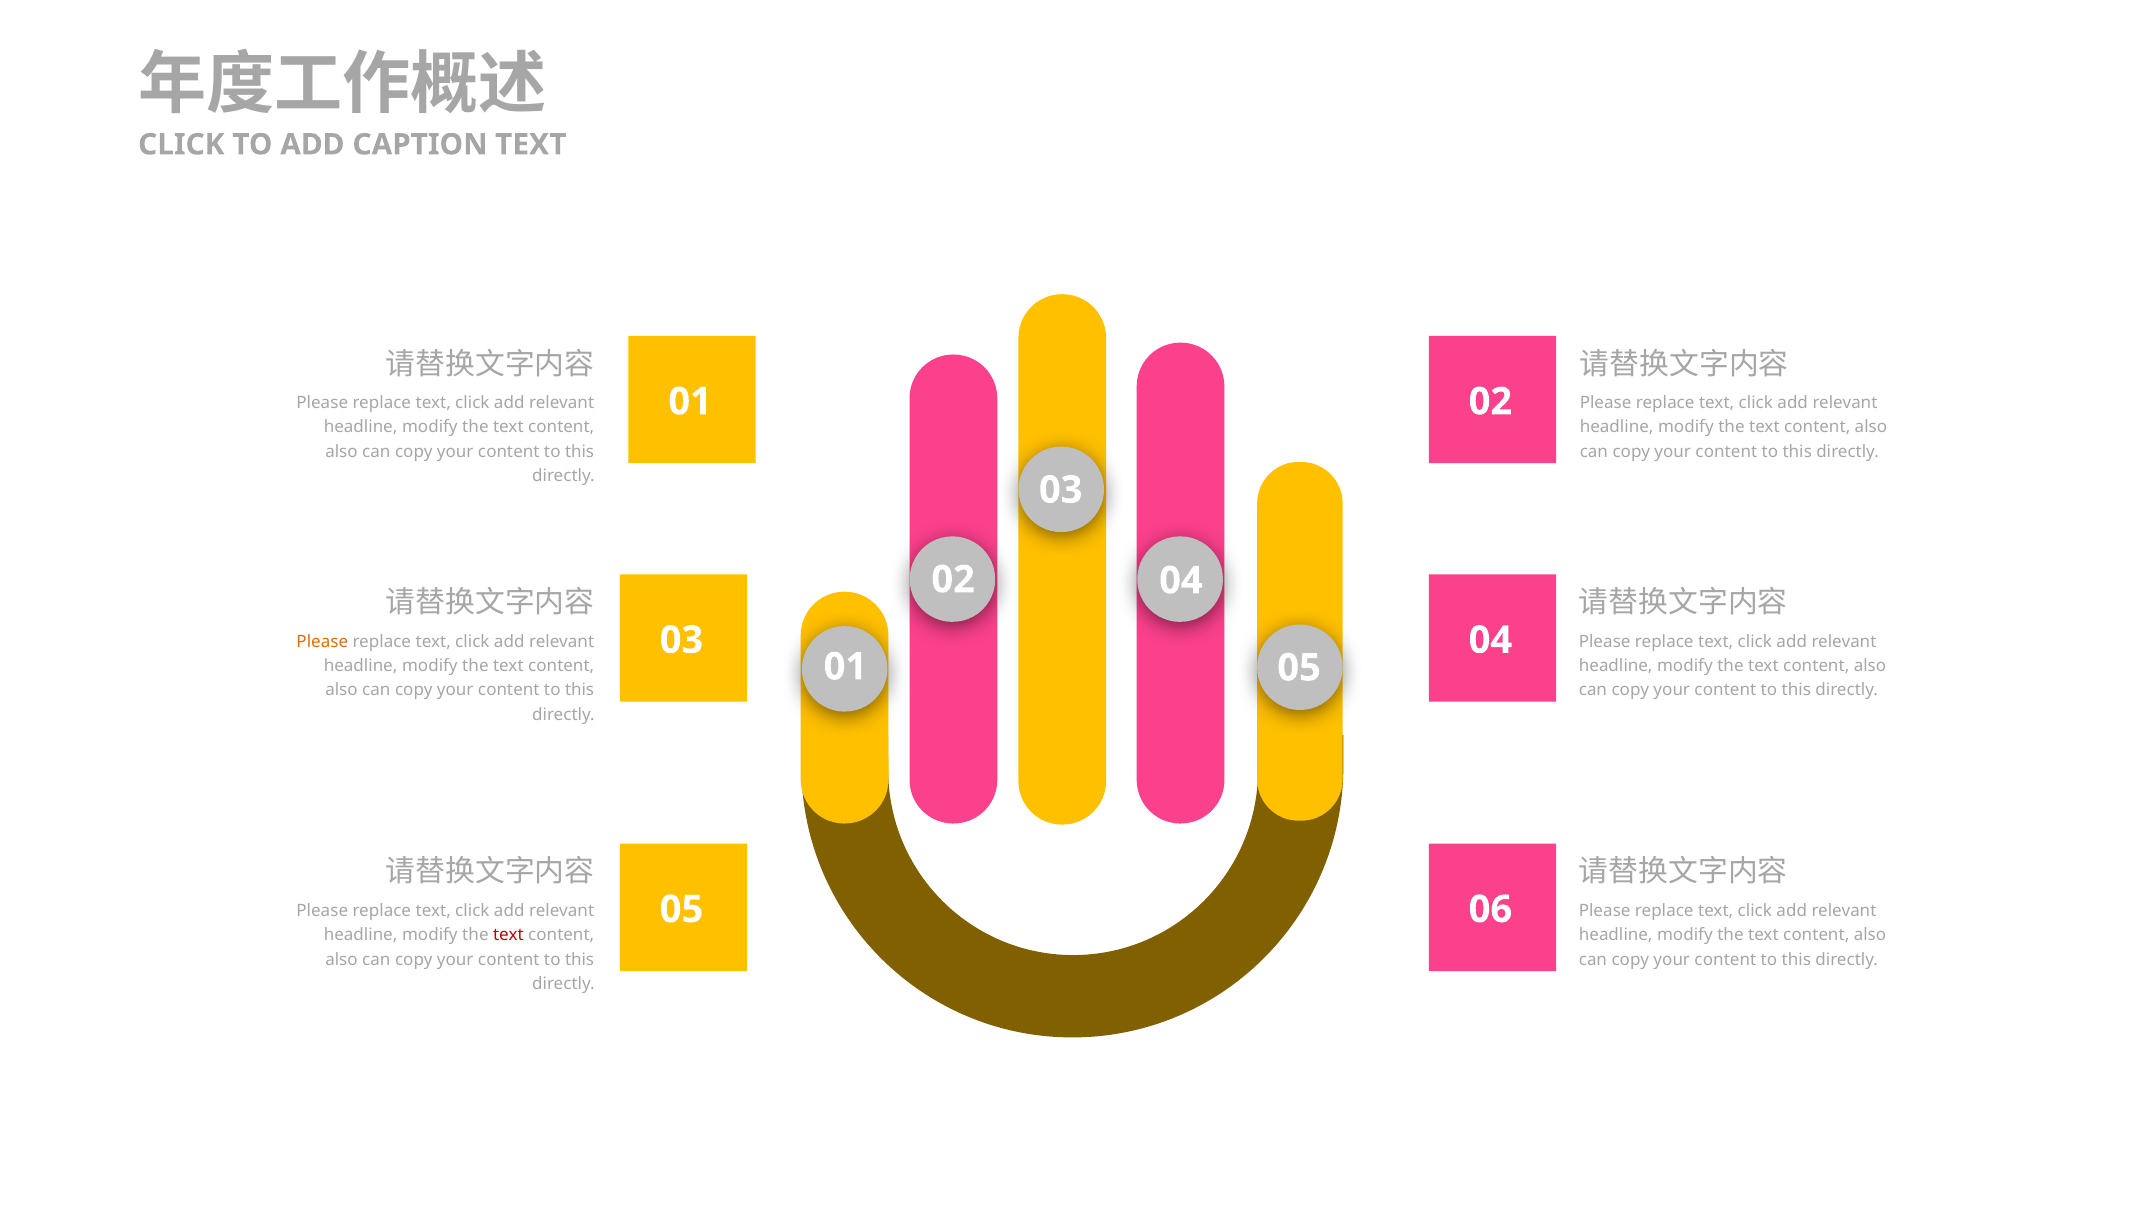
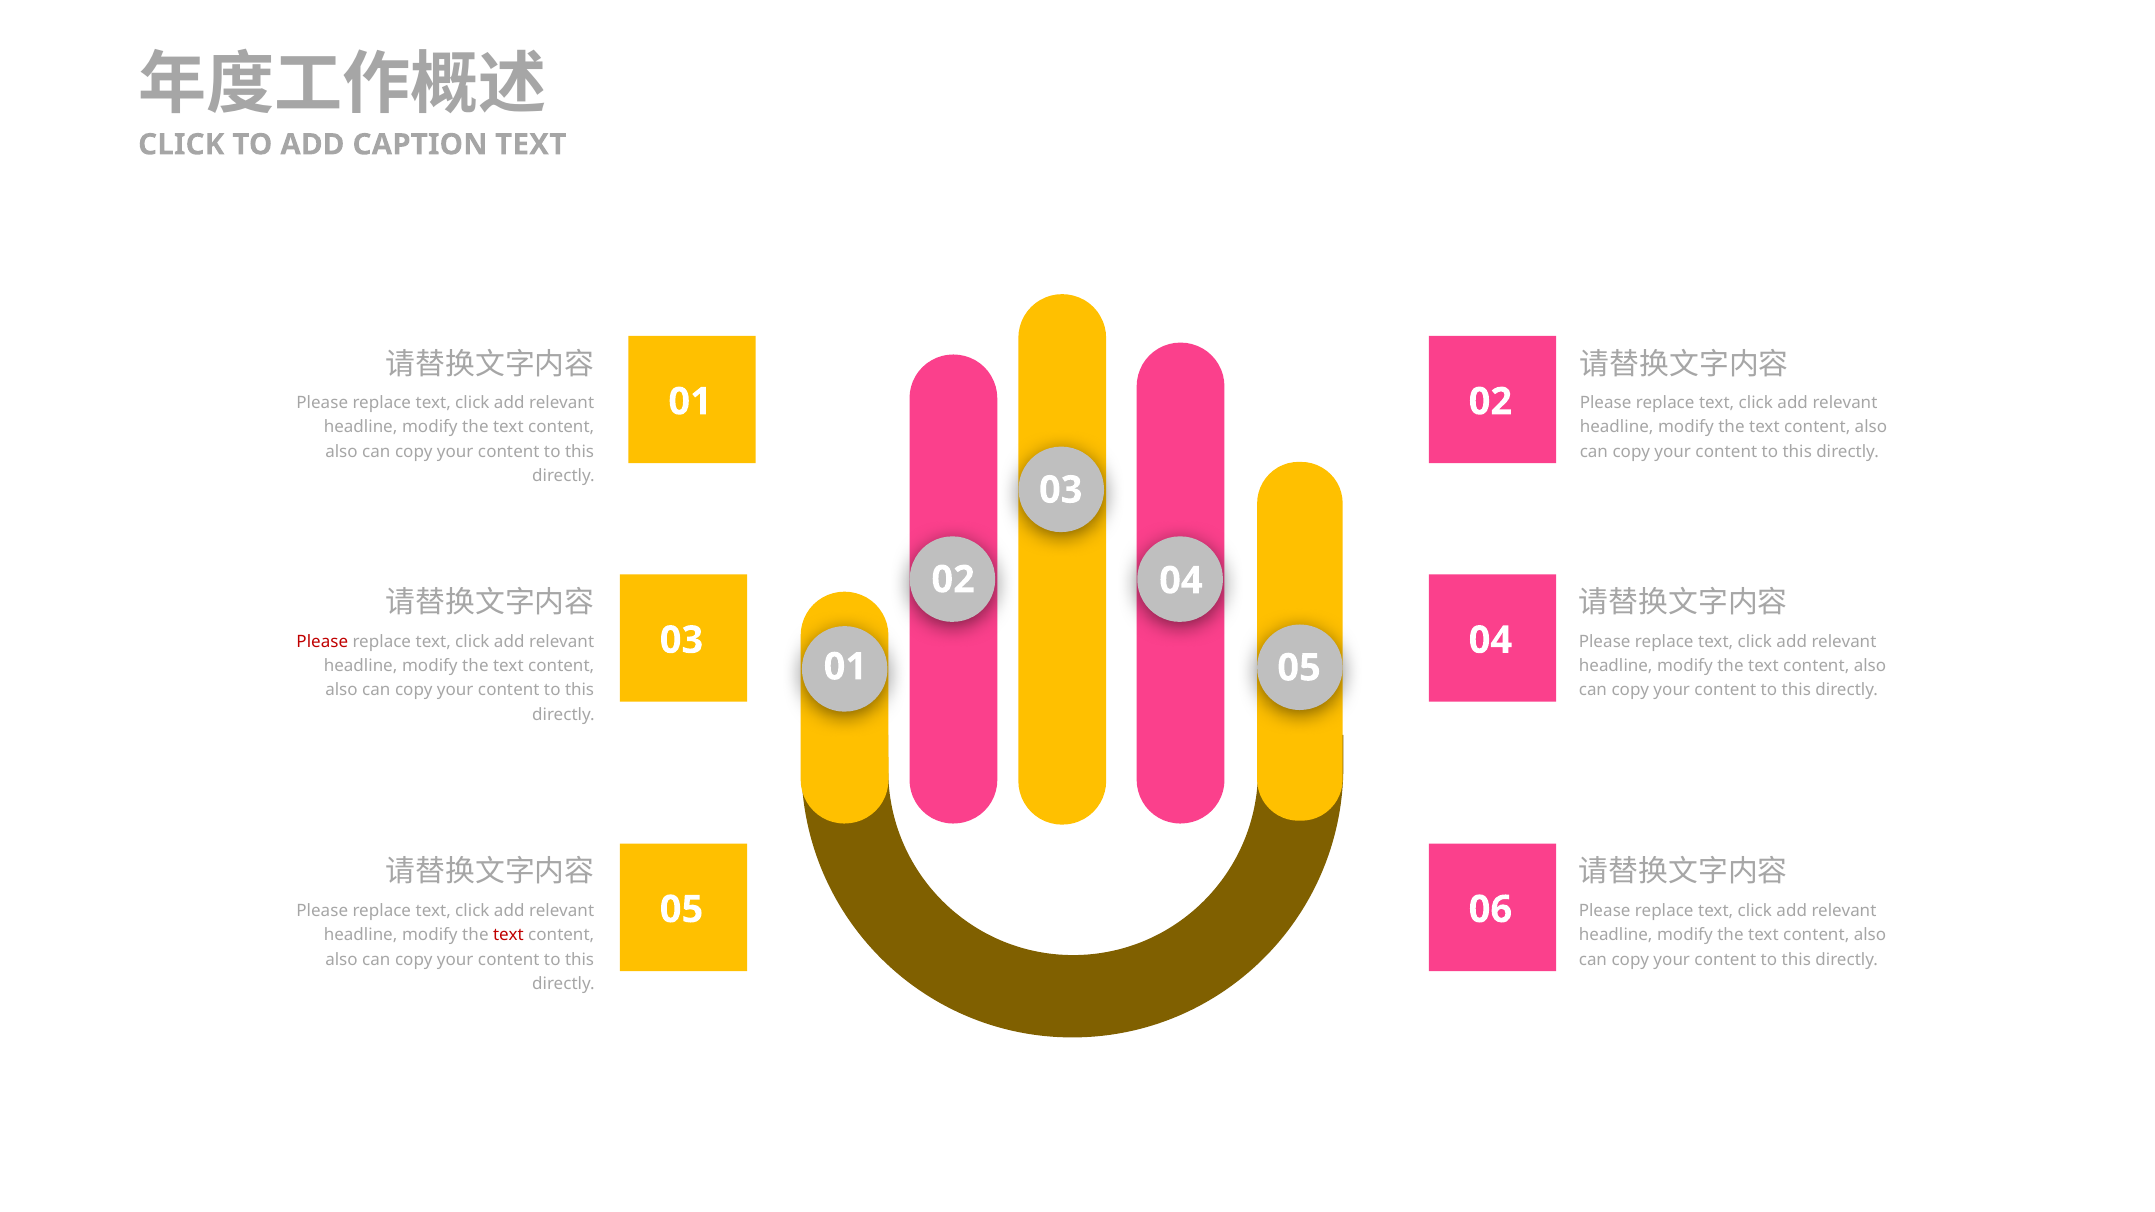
Please at (322, 642) colour: orange -> red
